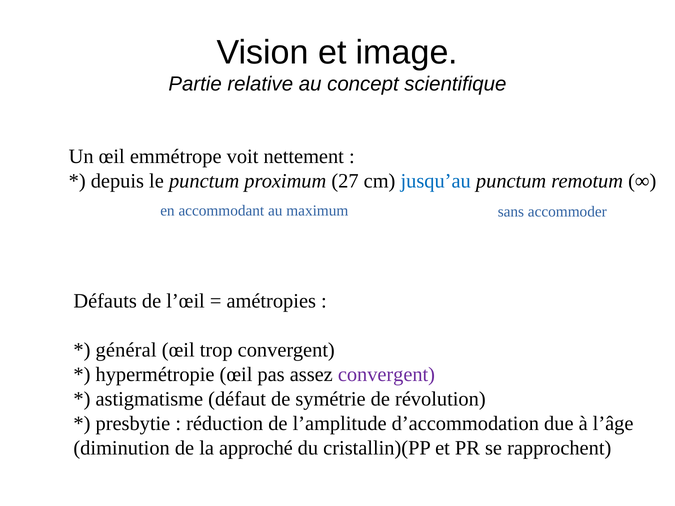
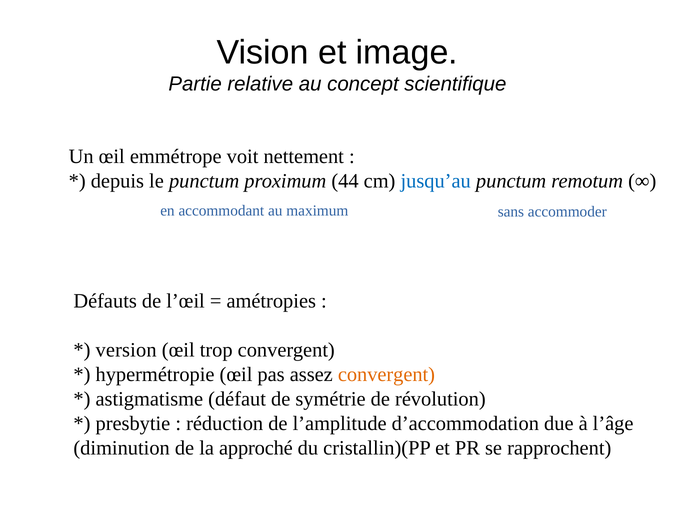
27: 27 -> 44
général: général -> version
convergent at (386, 375) colour: purple -> orange
